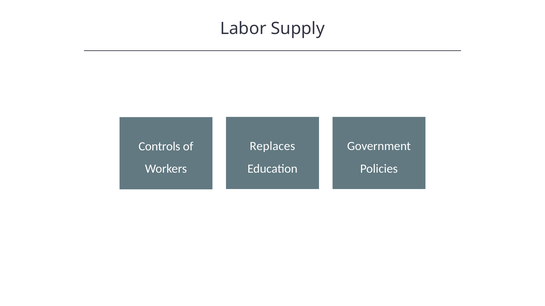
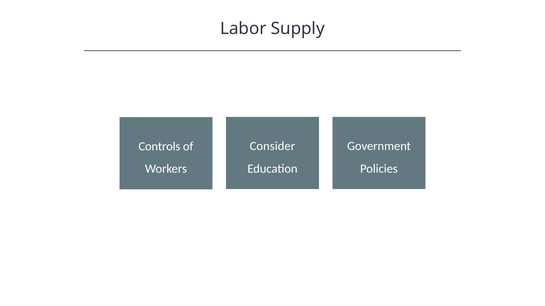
Replaces: Replaces -> Consider
